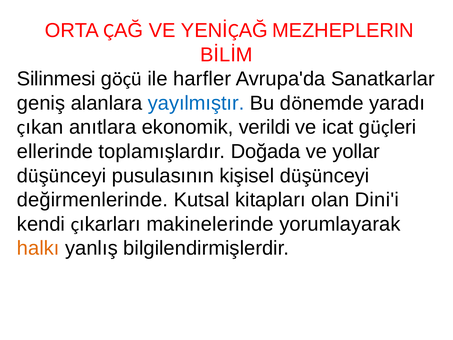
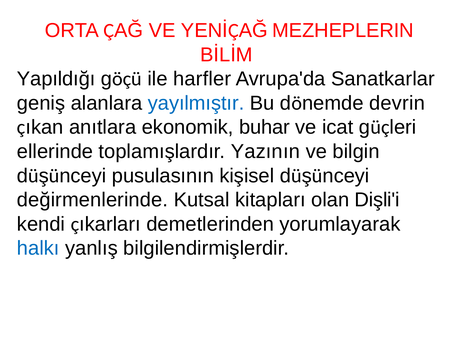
Silinmesi: Silinmesi -> Yapıldığı
yaradı: yaradı -> devrin
verildi: verildi -> buhar
Doğada: Doğada -> Yazının
yollar: yollar -> bilgin
Dini'i: Dini'i -> Dişli'i
makinelerinde: makinelerinde -> demetlerinden
halkı colour: orange -> blue
